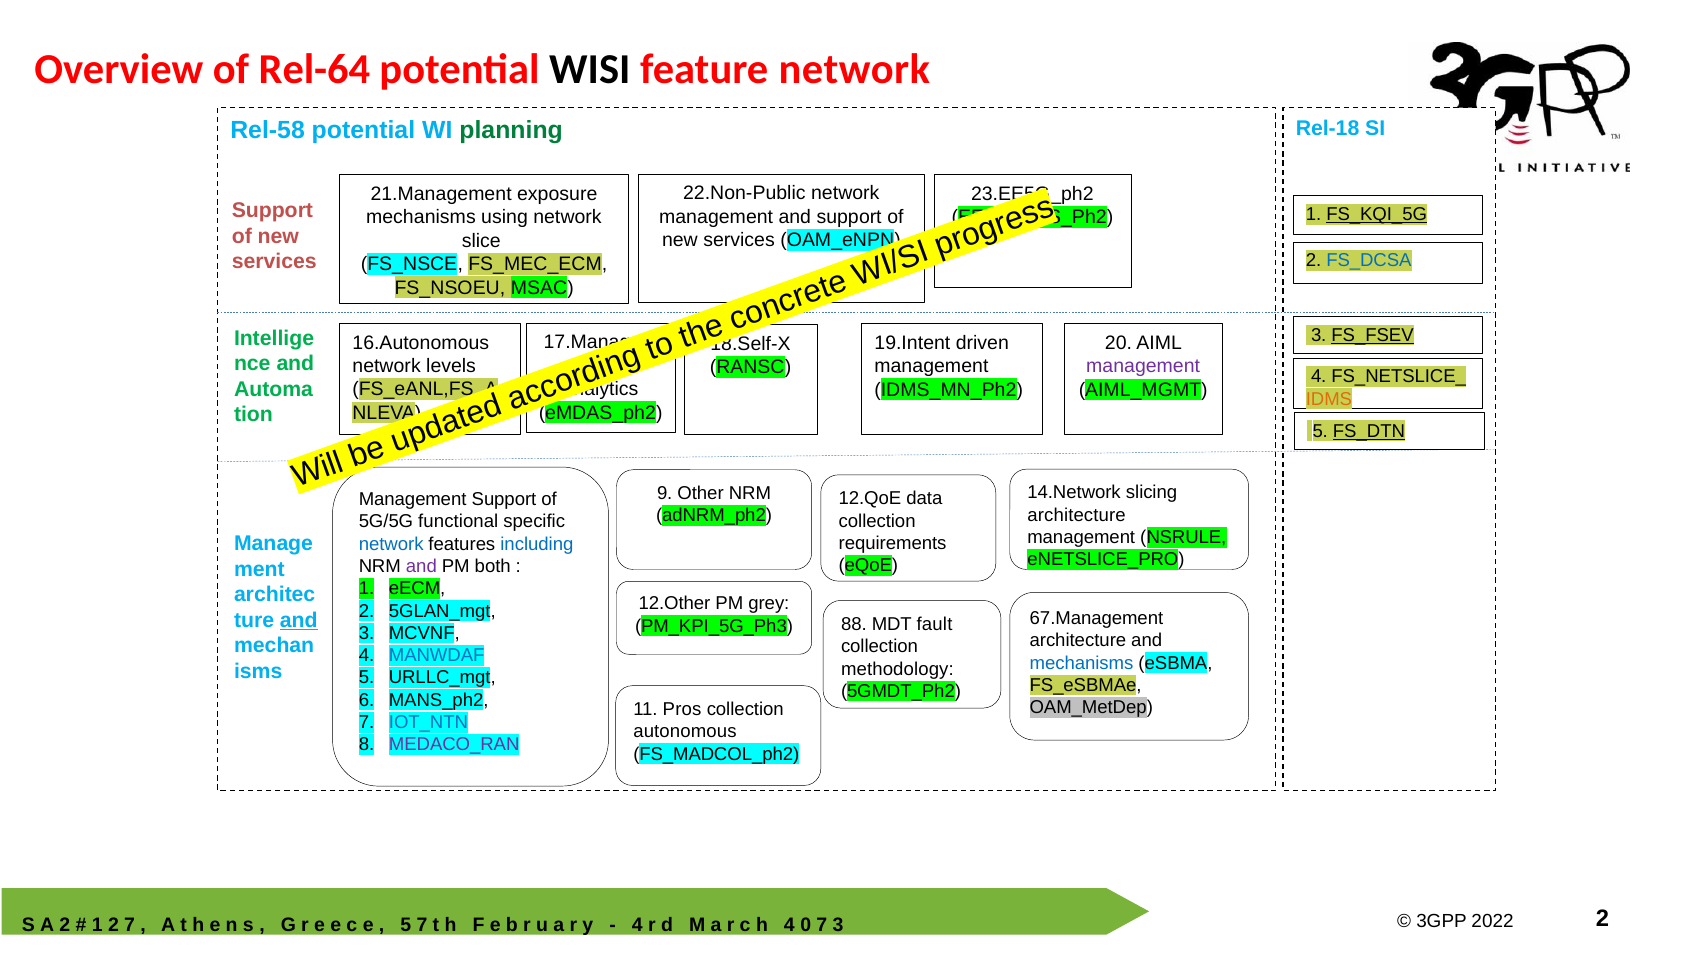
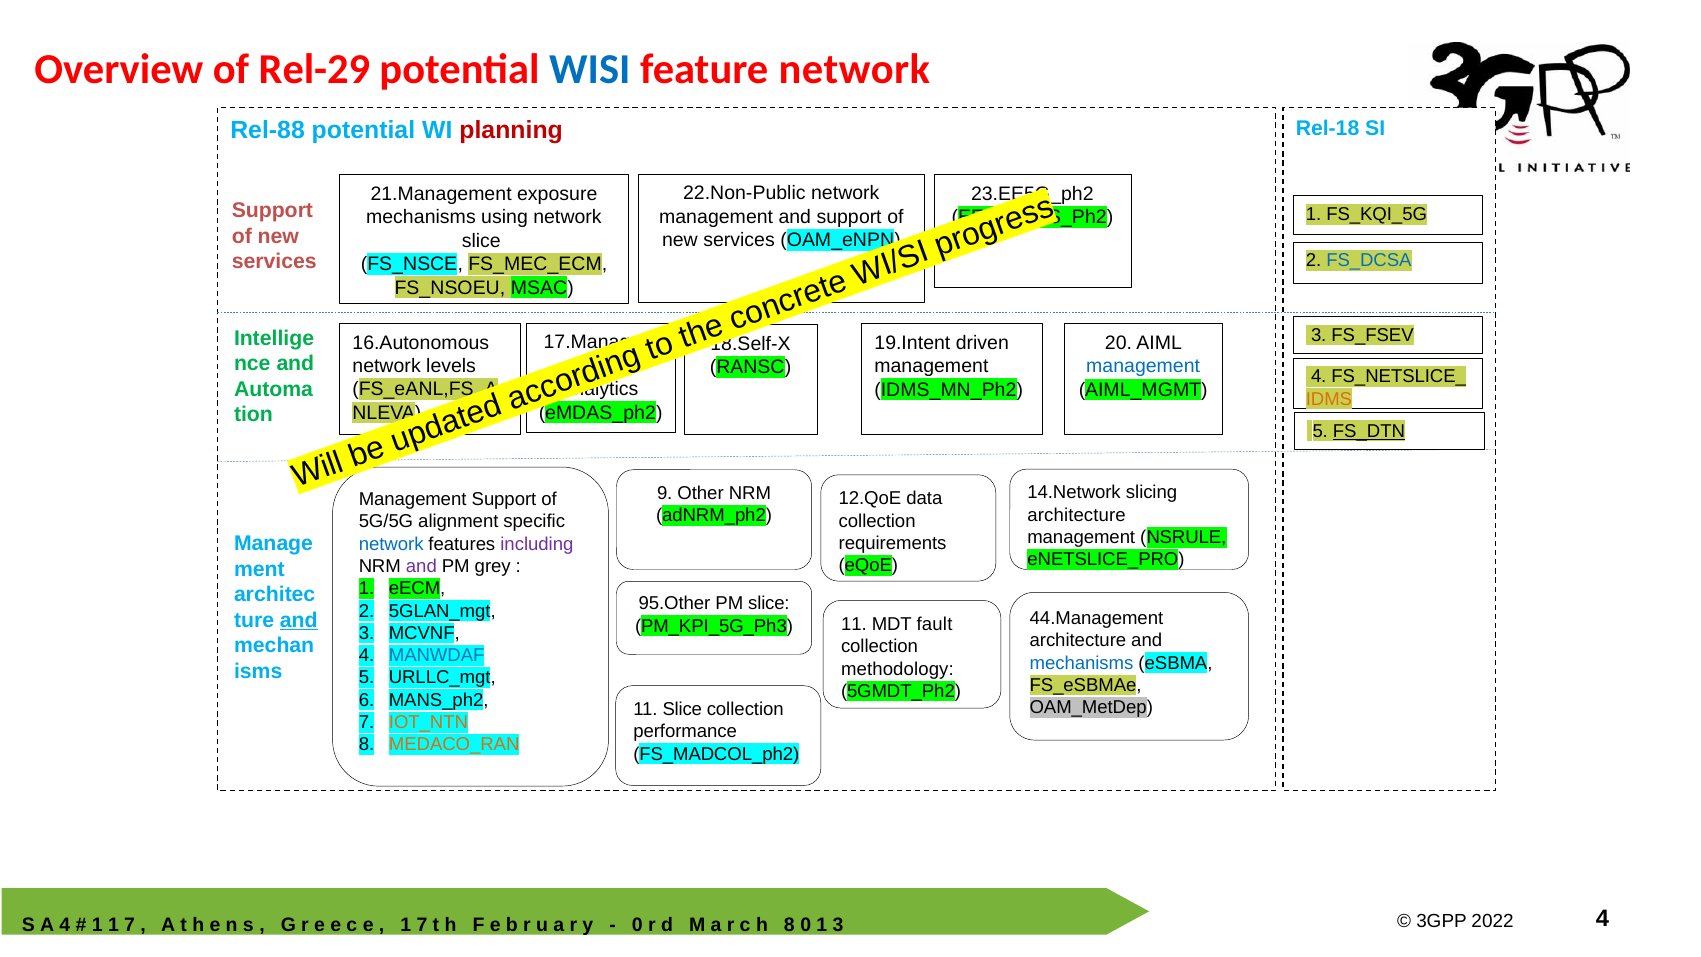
Rel-64: Rel-64 -> Rel-29
WISI colour: black -> blue
Rel-58: Rel-58 -> Rel-88
planning colour: green -> red
FS_KQI_5G underline: present -> none
FS_FSEV underline: present -> none
management at (1143, 366) colour: purple -> blue
functional: functional -> alignment
including colour: blue -> purple
both: both -> grey
12.Other: 12.Other -> 95.Other
PM grey: grey -> slice
67.Management: 67.Management -> 44.Management
PM_KPI_5G_Ph3 88: 88 -> 11
11 Pros: Pros -> Slice
IOT_NTN colour: blue -> orange
autonomous: autonomous -> performance
MEDACO_RAN colour: purple -> orange
2 at (1602, 919): 2 -> 4
2 at (65, 925): 2 -> 4
1 2: 2 -> 1
5 at (406, 925): 5 -> 1
4 at (637, 925): 4 -> 0
4 at (789, 925): 4 -> 8
7 at (822, 925): 7 -> 1
